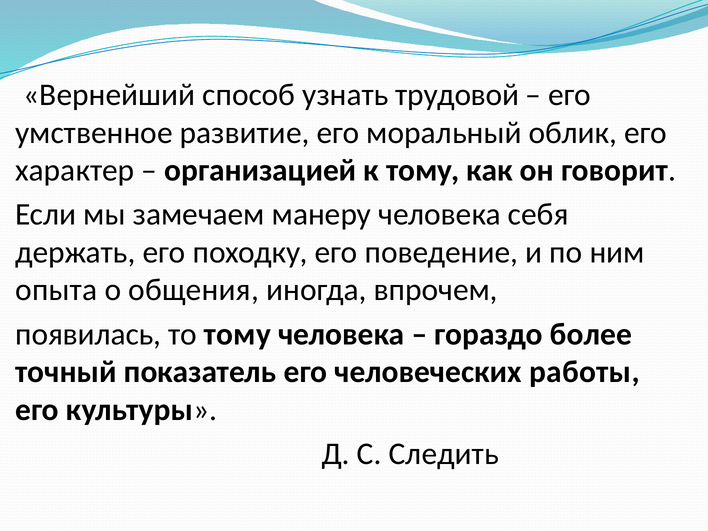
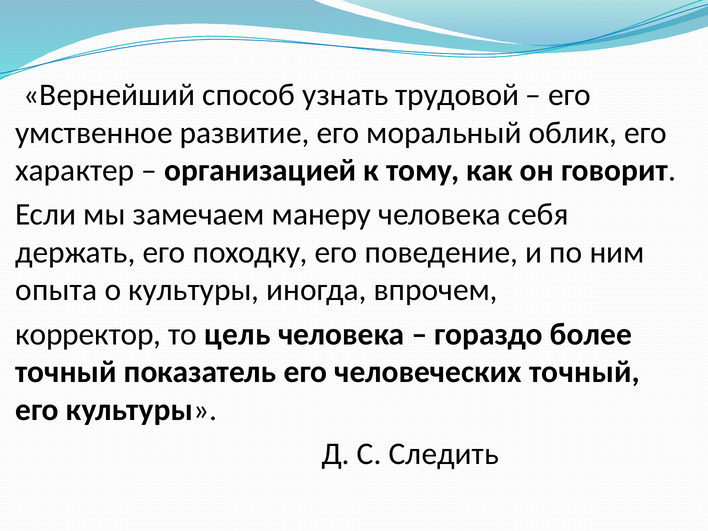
о общения: общения -> культуры
появилась: появилась -> корректор
то тому: тому -> цель
человеческих работы: работы -> точный
